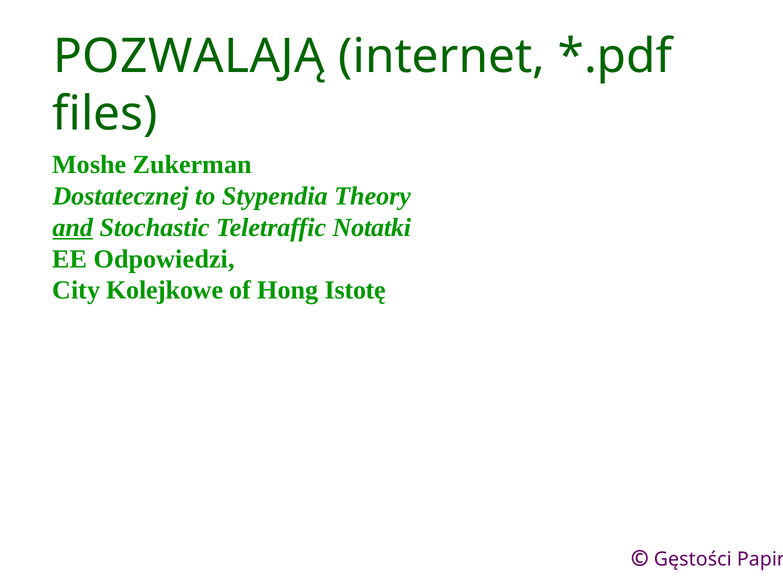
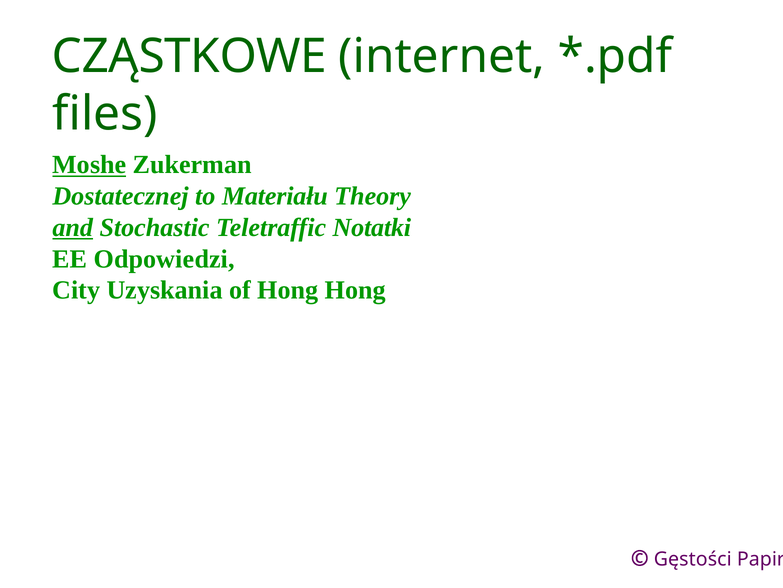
POZWALAJĄ: POZWALAJĄ -> CZĄSTKOWE
Moshe underline: none -> present
Stypendia: Stypendia -> Materiału
Kolejkowe: Kolejkowe -> Uzyskania
Hong Istotę: Istotę -> Hong
